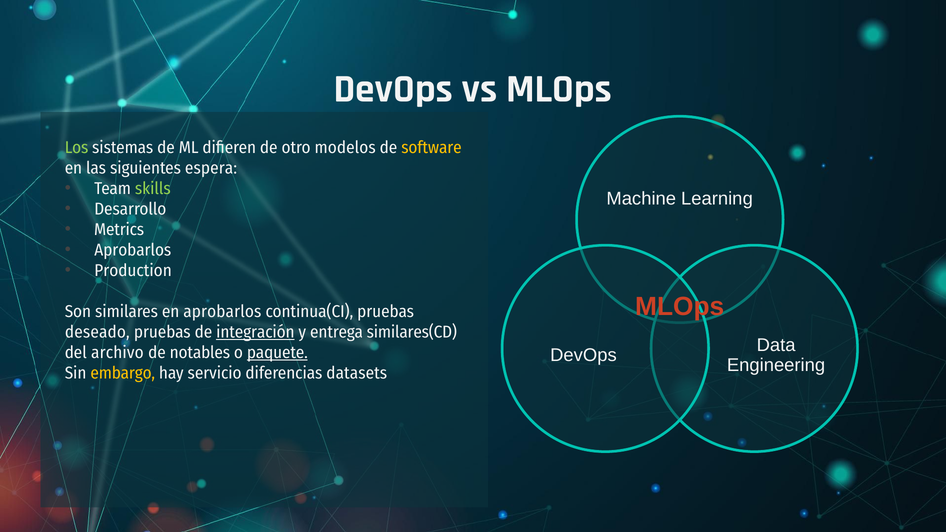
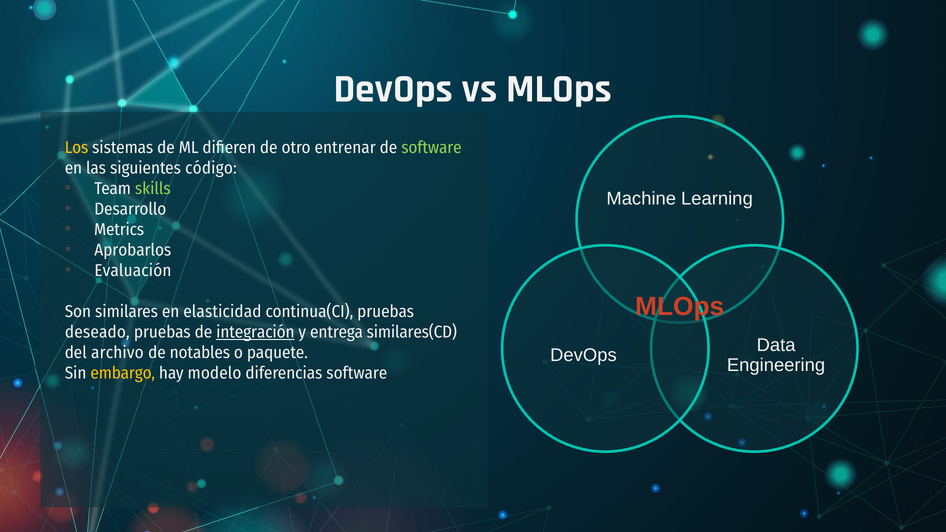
Los colour: light green -> yellow
modelos: modelos -> entrenar
software at (431, 148) colour: yellow -> light green
espera: espera -> código
Production: Production -> Evaluación
en aprobarlos: aprobarlos -> elasticidad
paquete underline: present -> none
servicio: servicio -> modelo
diferencias datasets: datasets -> software
